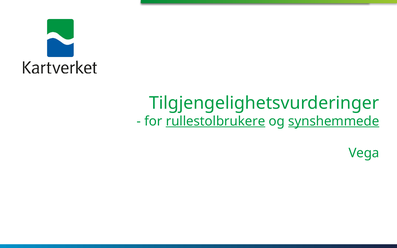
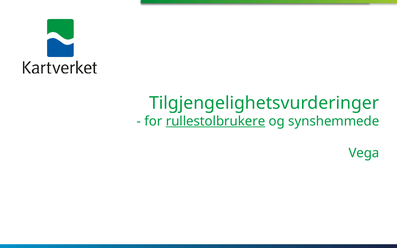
synshemmede underline: present -> none
